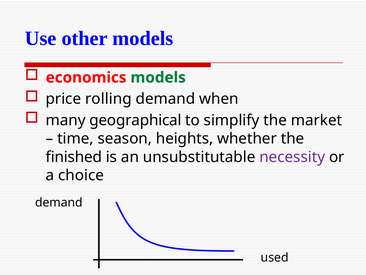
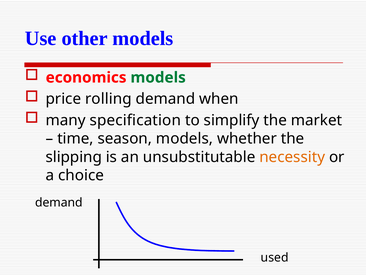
geographical: geographical -> specification
season heights: heights -> models
finished: finished -> slipping
necessity colour: purple -> orange
